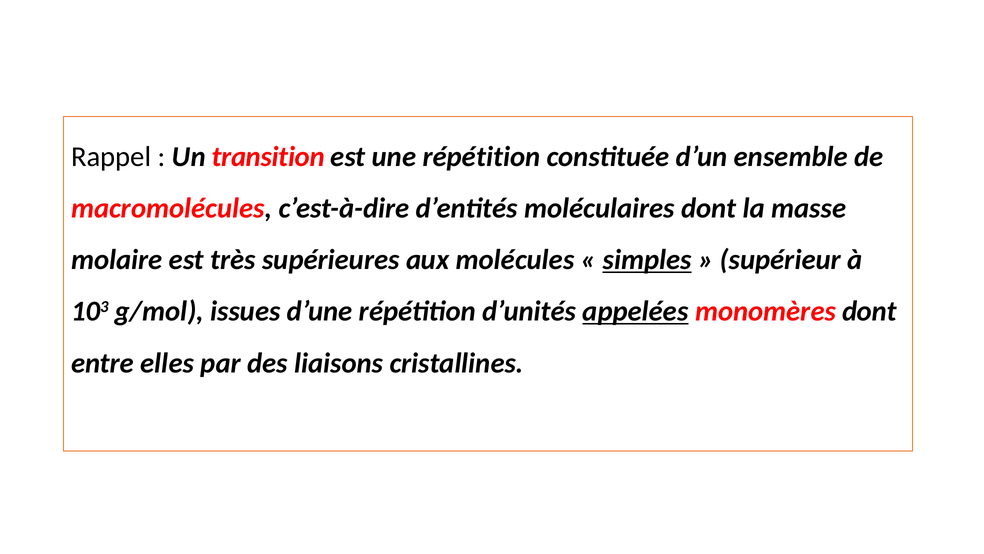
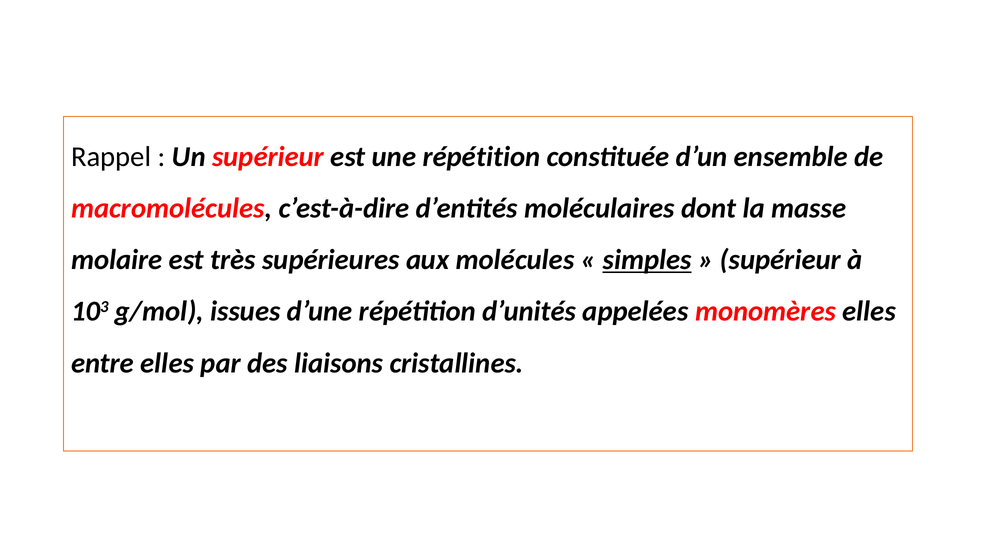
Un transition: transition -> supérieur
appelées underline: present -> none
monomères dont: dont -> elles
